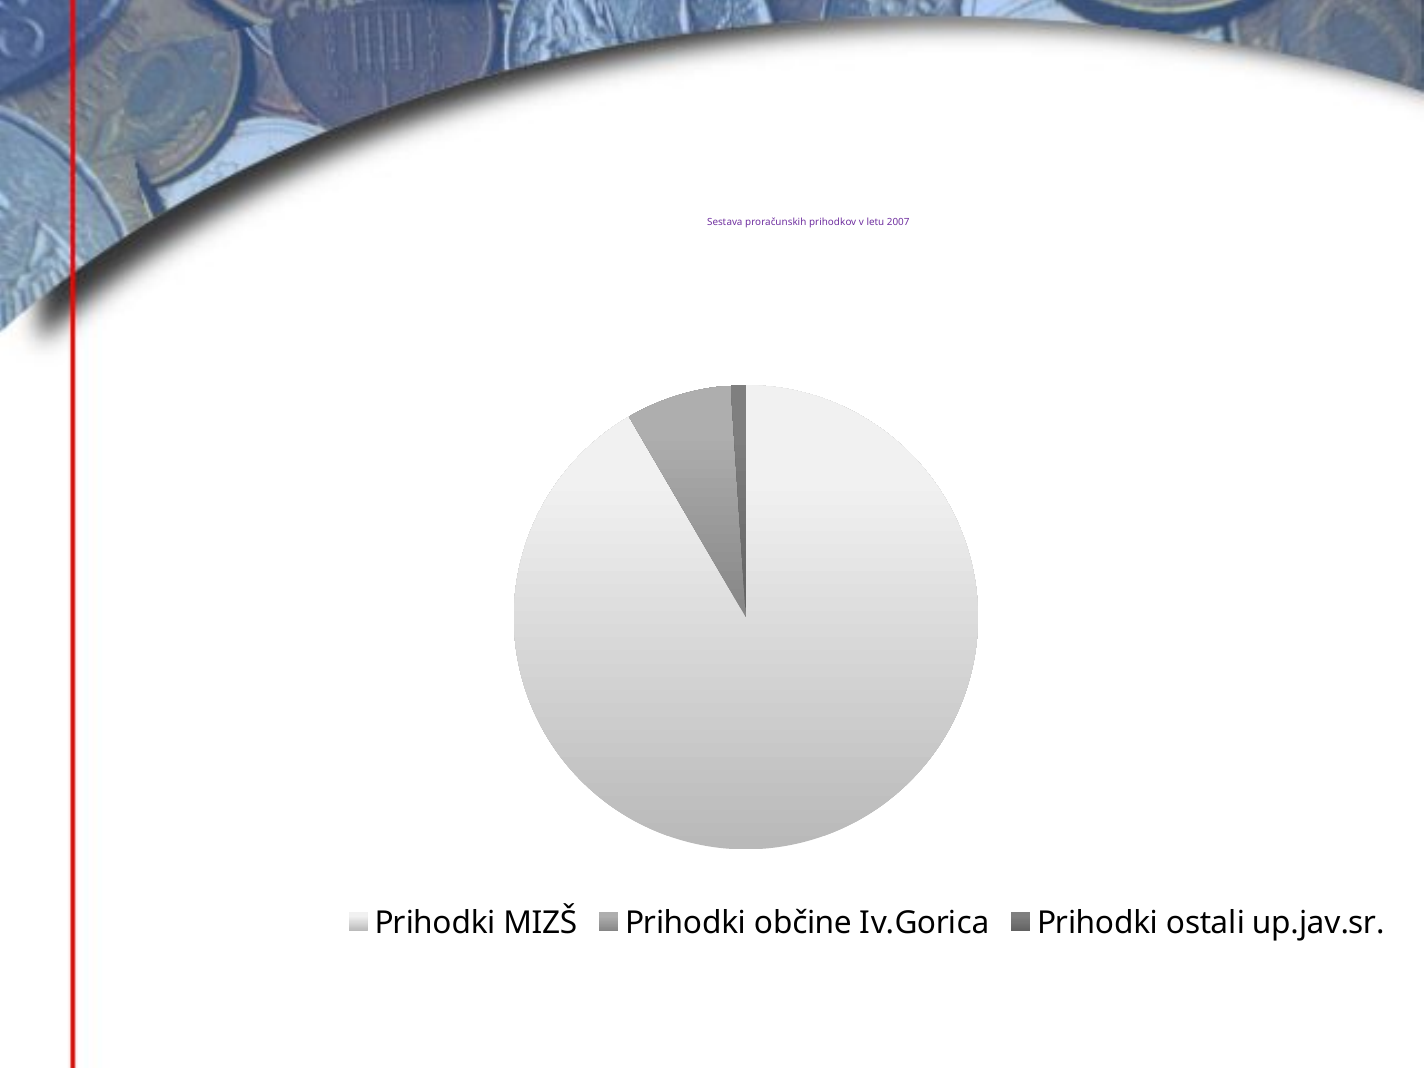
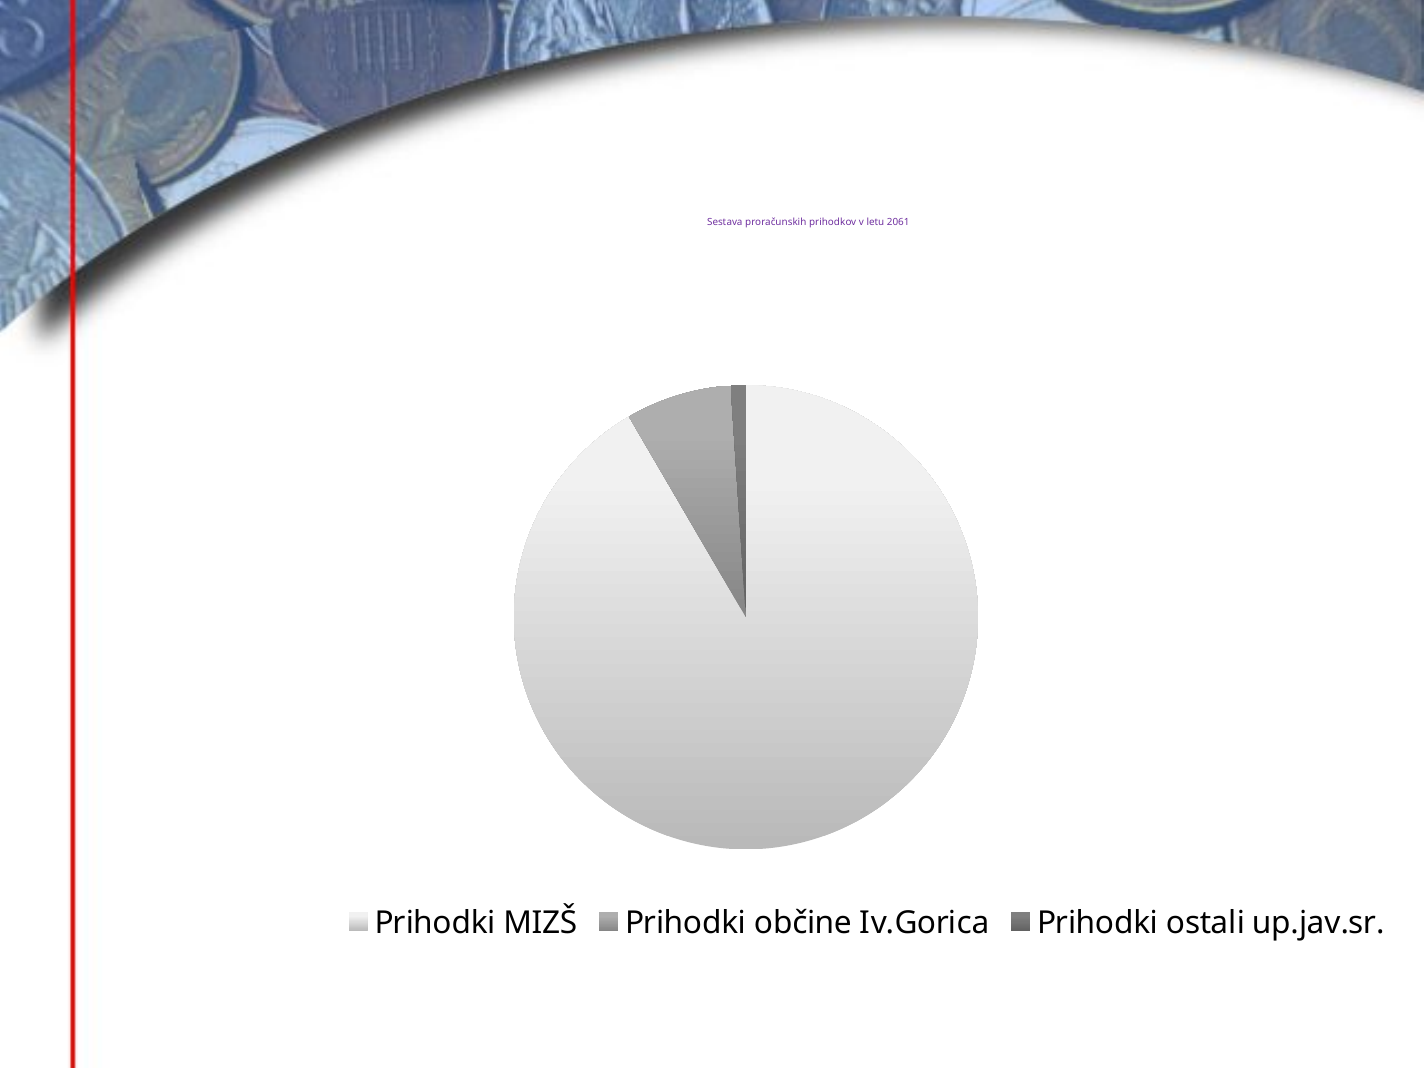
2007: 2007 -> 2061
